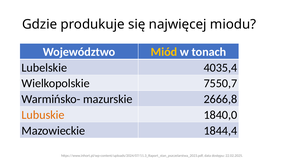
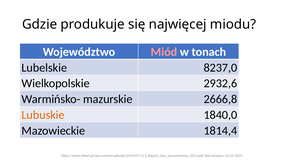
Miód colour: yellow -> pink
4035,4: 4035,4 -> 8237,0
7550,7: 7550,7 -> 2932,6
1844,4: 1844,4 -> 1814,4
